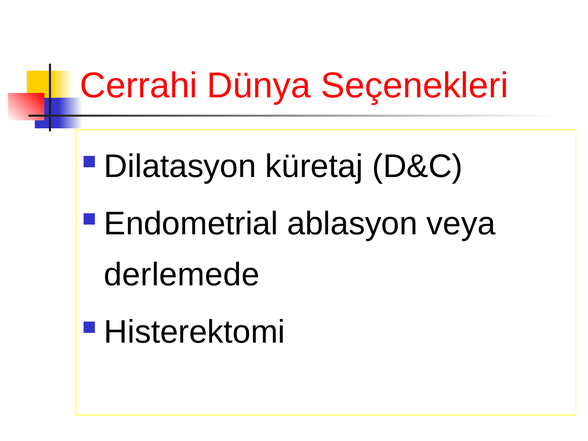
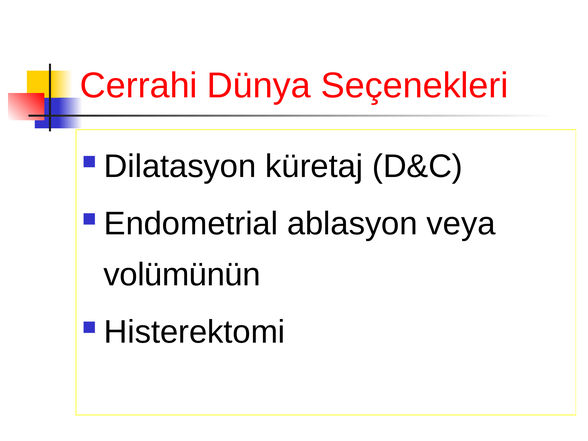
derlemede: derlemede -> volümünün
